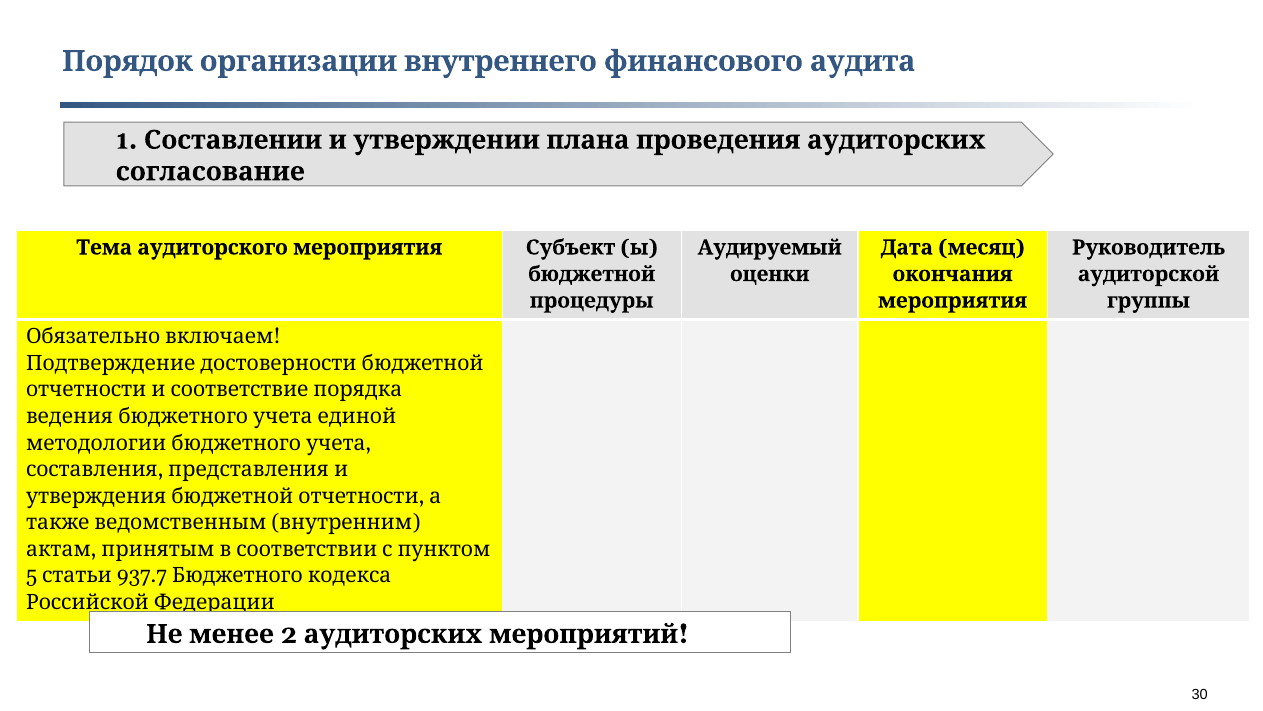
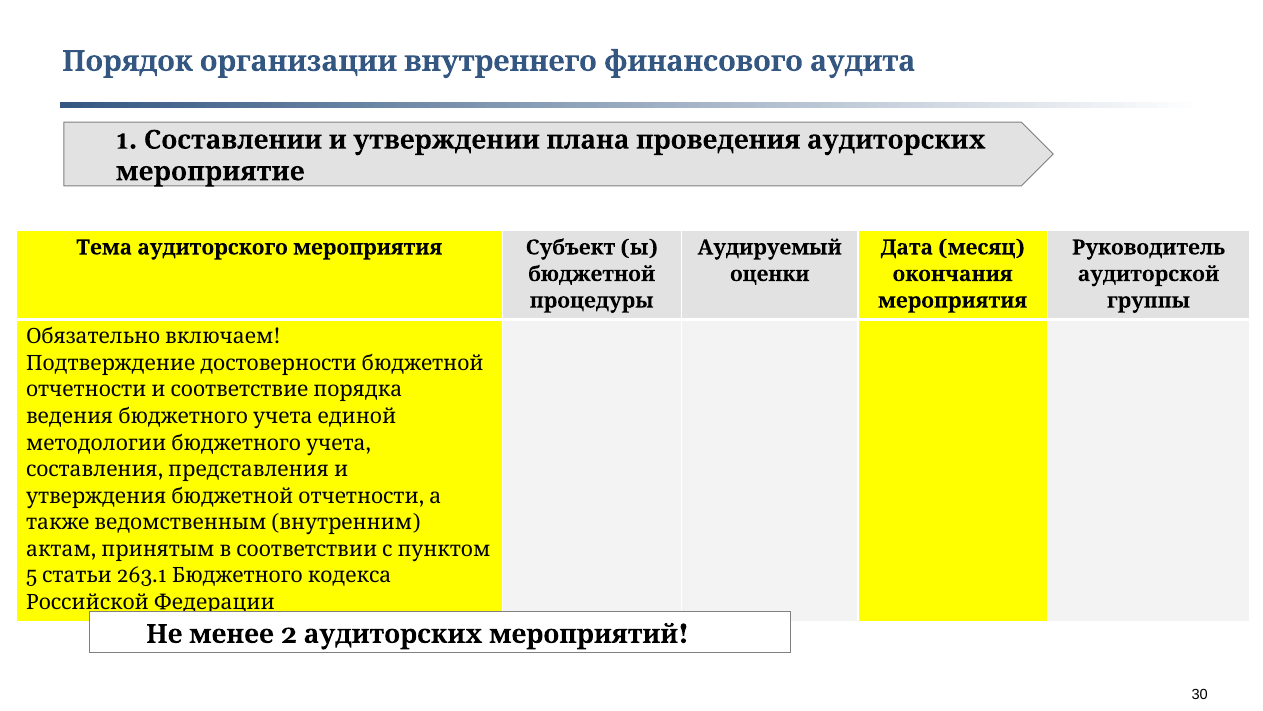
согласование: согласование -> мероприятие
937.7: 937.7 -> 263.1
